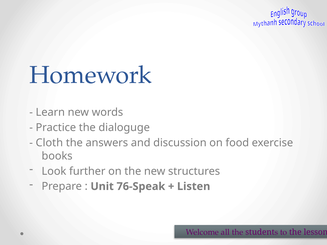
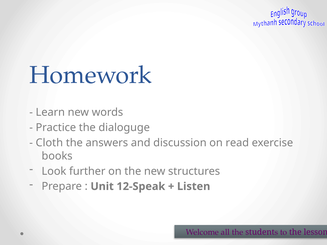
food: food -> read
76-Speak: 76-Speak -> 12-Speak
